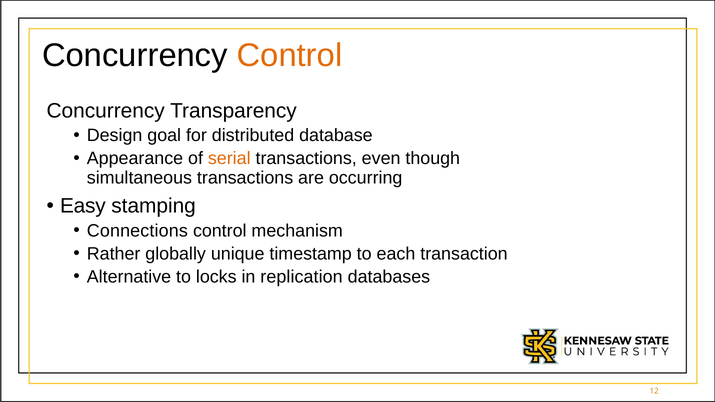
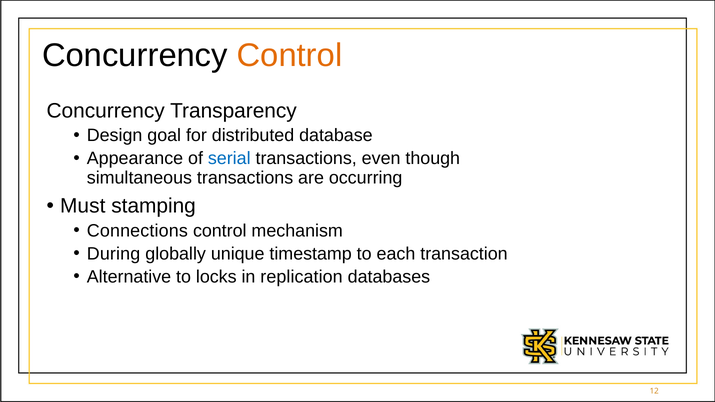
serial colour: orange -> blue
Easy: Easy -> Must
Rather: Rather -> During
